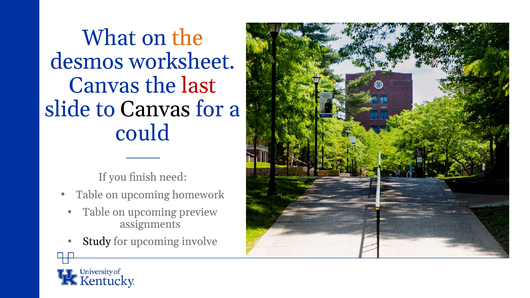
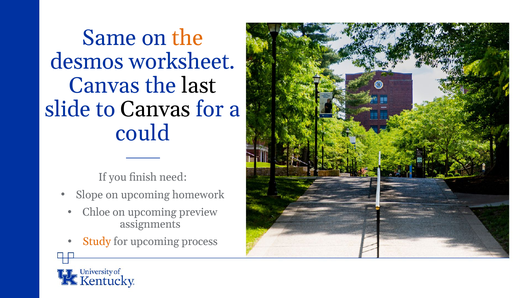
What: What -> Same
last colour: red -> black
Table at (89, 195): Table -> Slope
Table at (96, 212): Table -> Chloe
Study colour: black -> orange
involve: involve -> process
